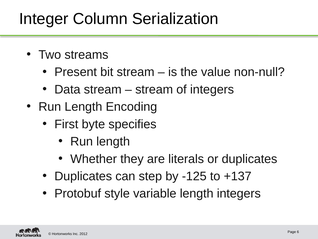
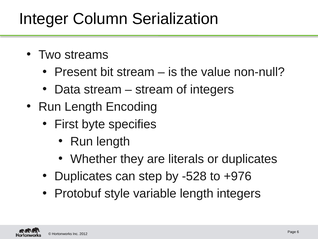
-125: -125 -> -528
+137: +137 -> +976
